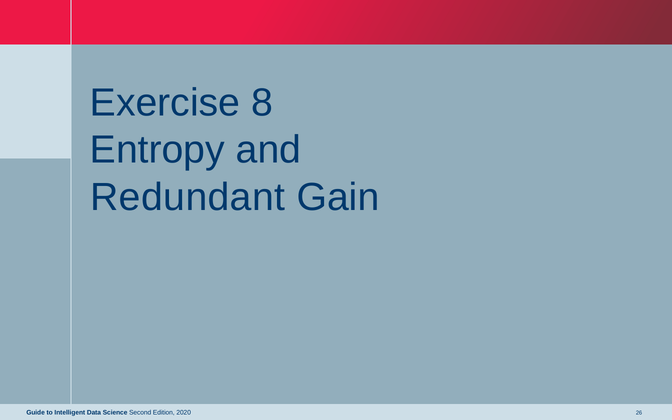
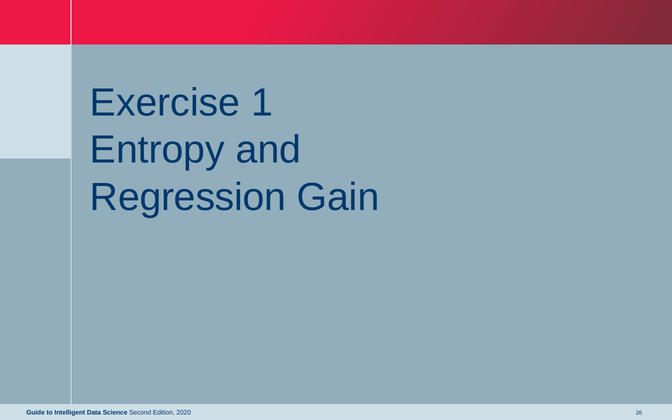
8: 8 -> 1
Redundant: Redundant -> Regression
